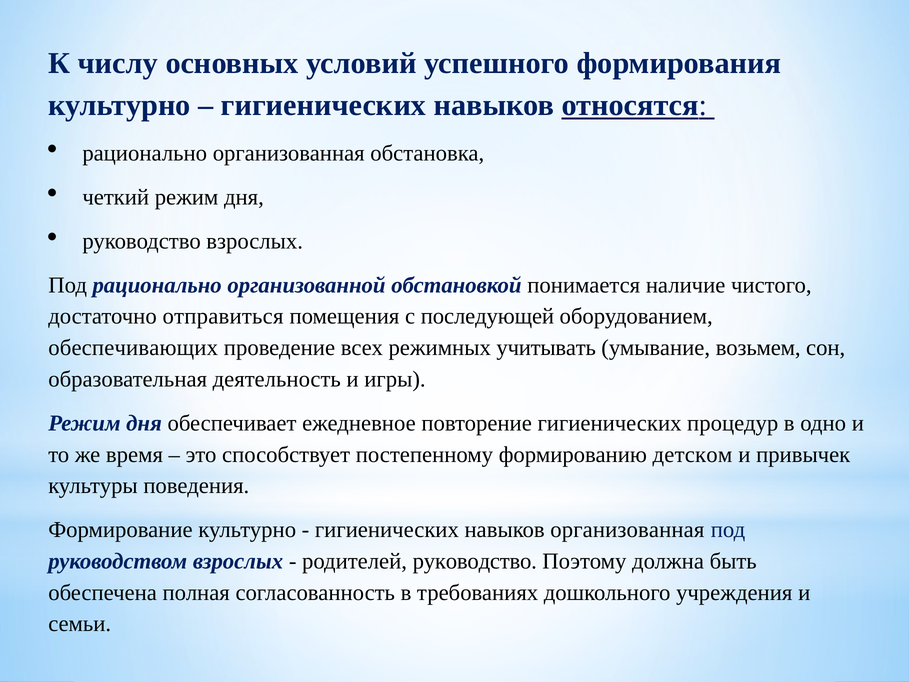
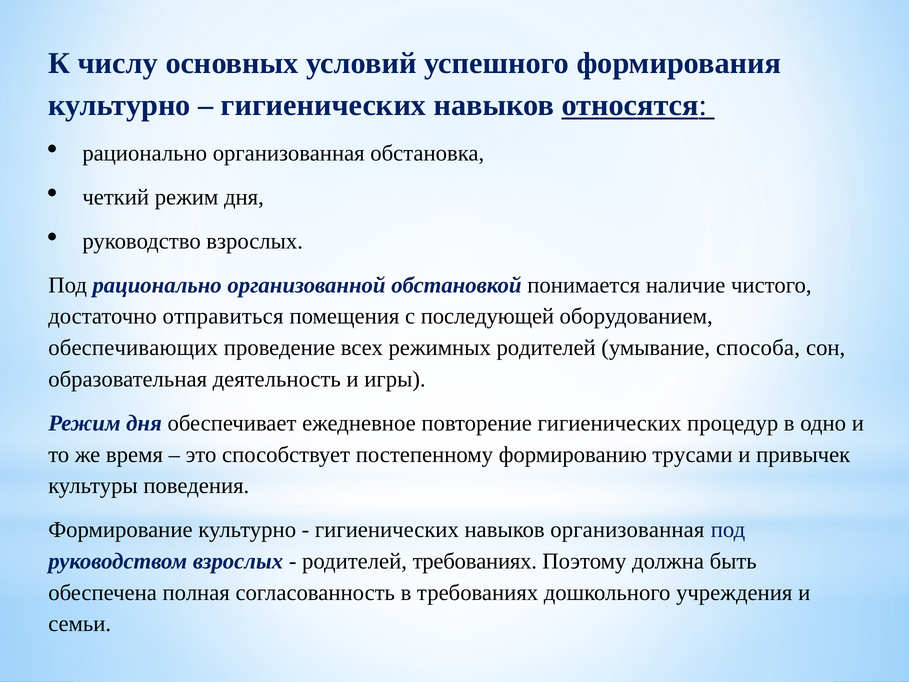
режимных учитывать: учитывать -> родителей
возьмем: возьмем -> способа
детском: детском -> трусами
родителей руководство: руководство -> требованиях
